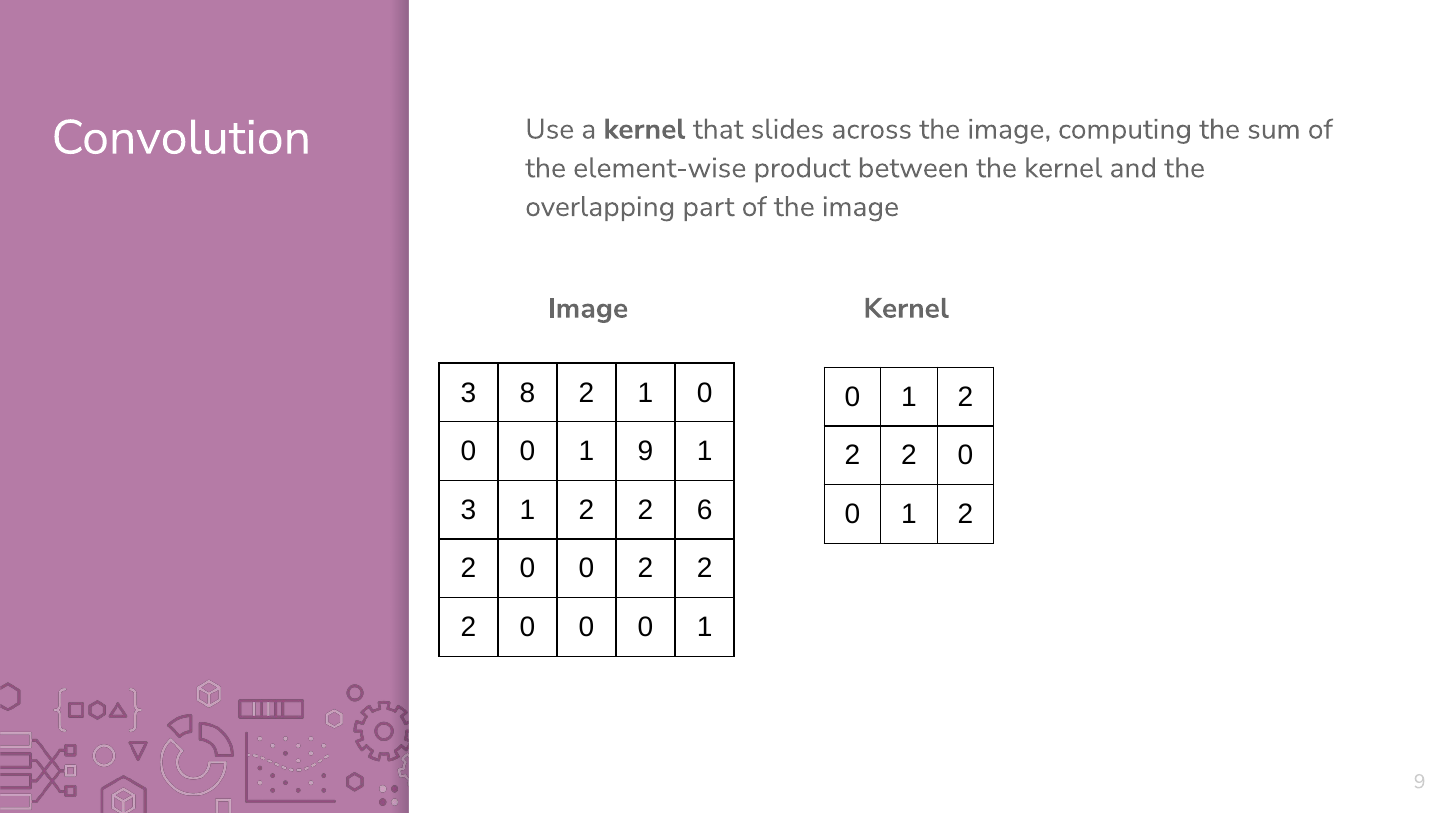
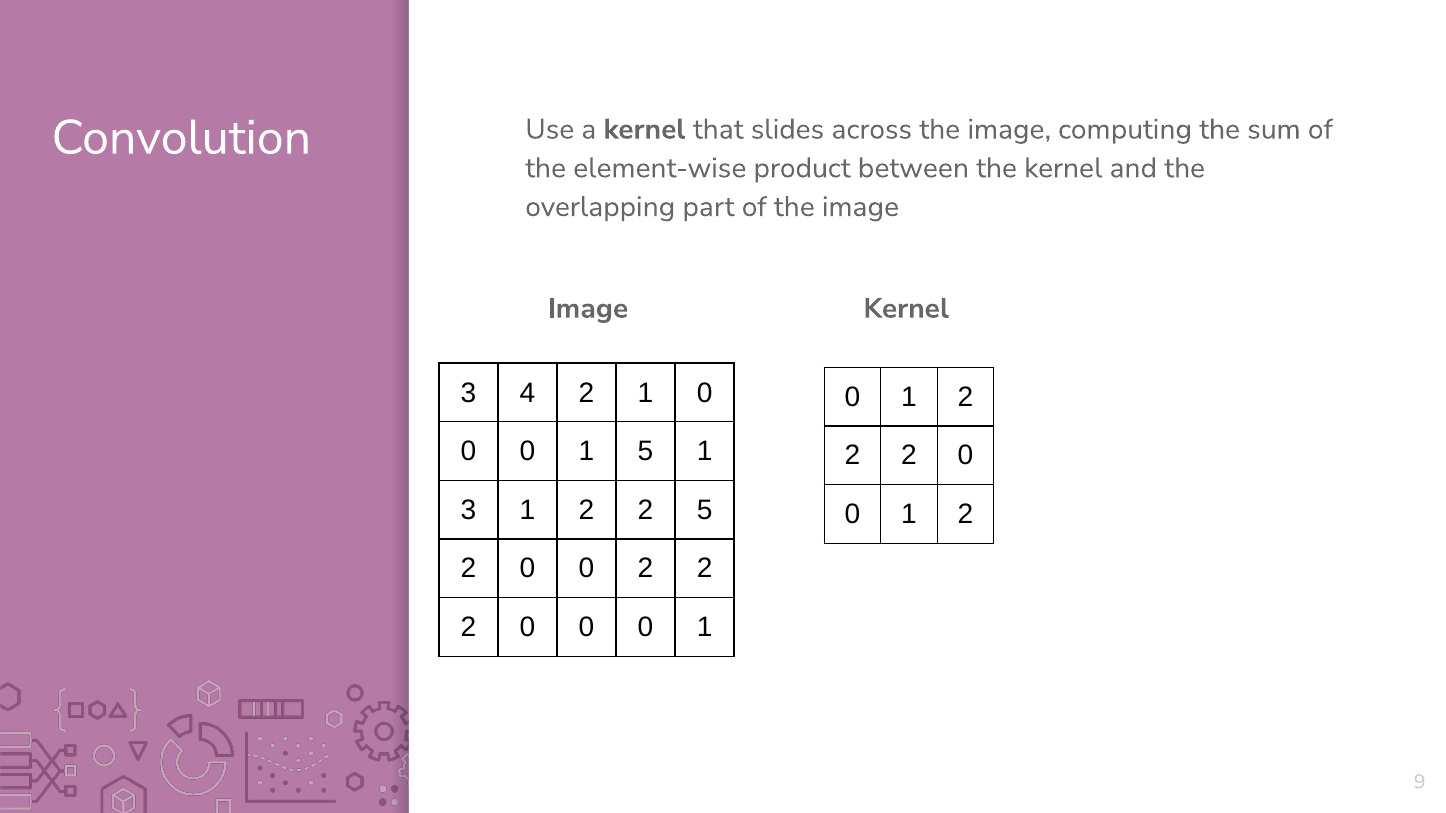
8: 8 -> 4
1 9: 9 -> 5
2 6: 6 -> 5
